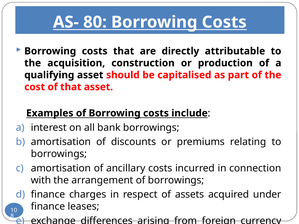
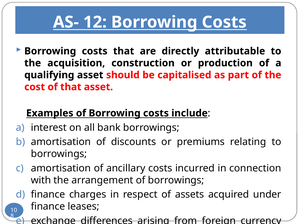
80: 80 -> 12
